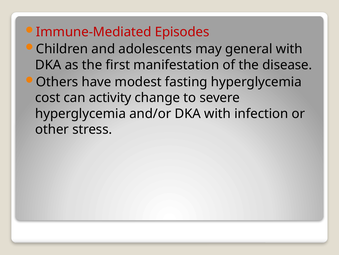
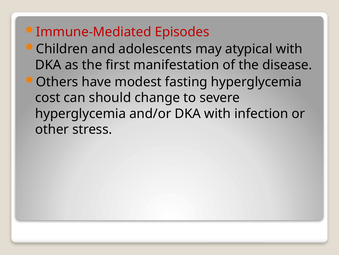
general: general -> atypical
activity: activity -> should
